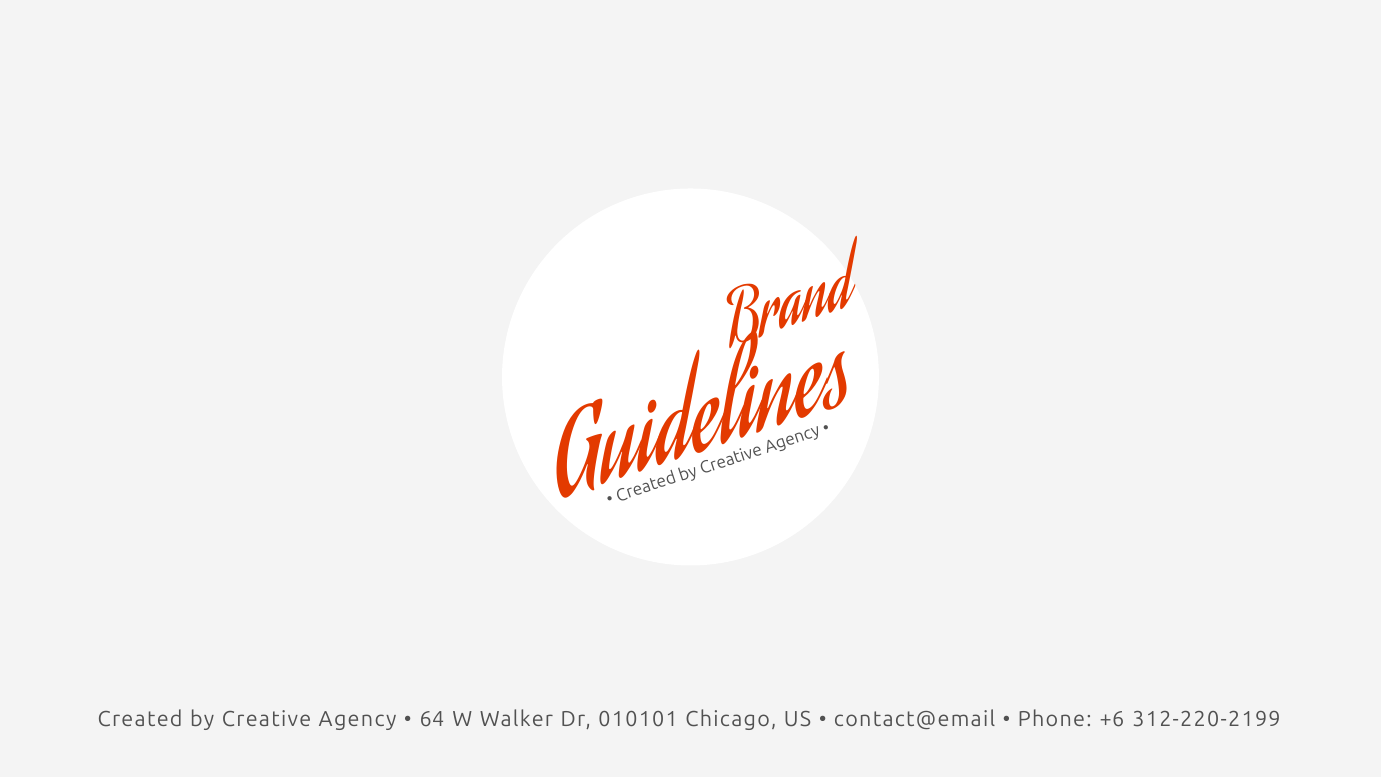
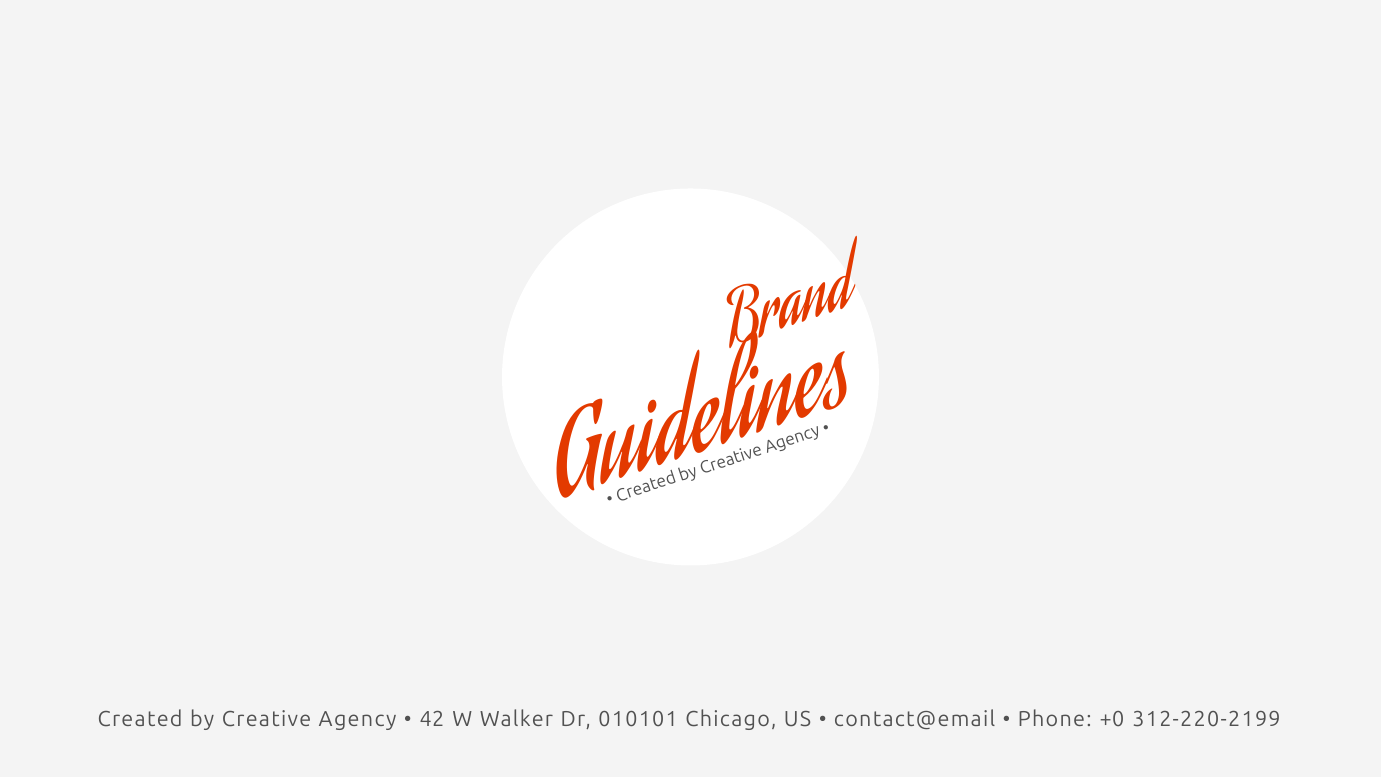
64: 64 -> 42
+6: +6 -> +0
